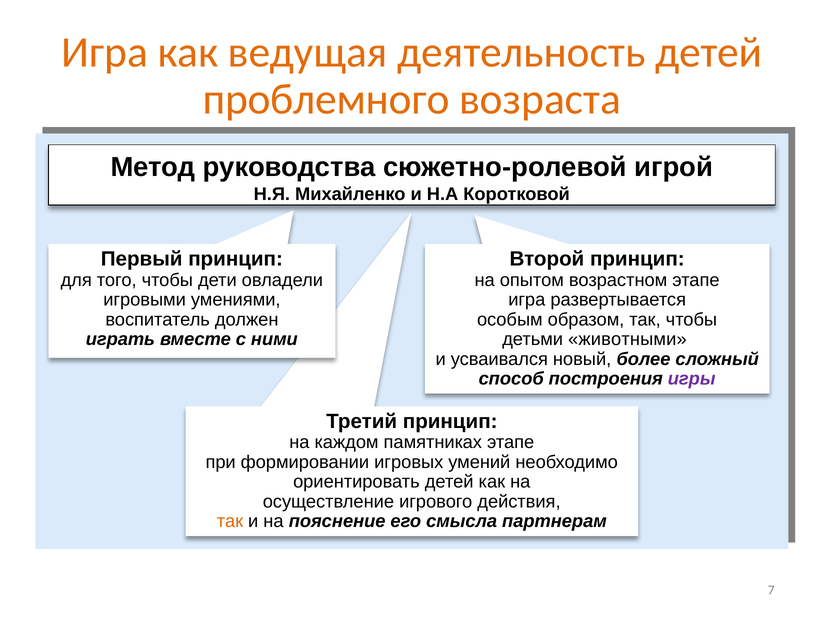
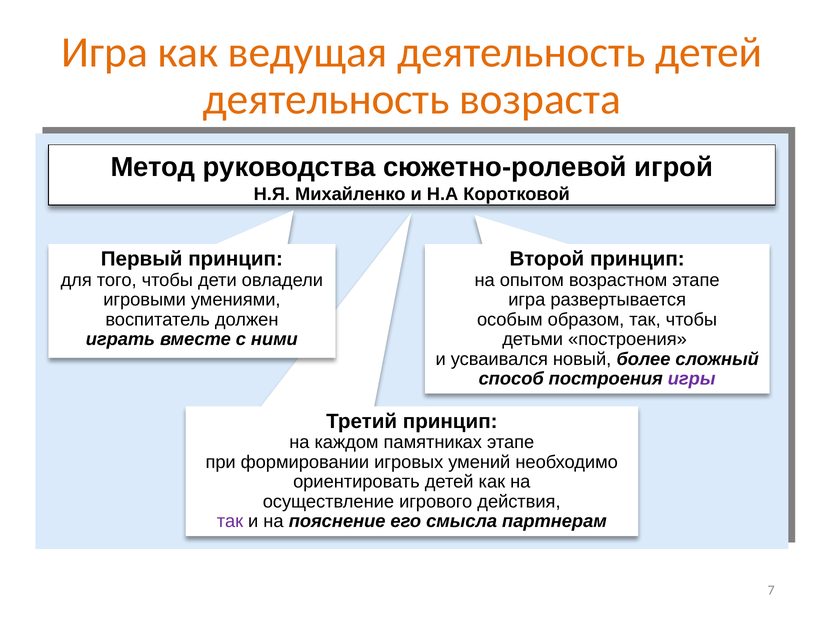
проблемного at (326, 99): проблемного -> деятельность
детьми животными: животными -> построения
так at (230, 521) colour: orange -> purple
